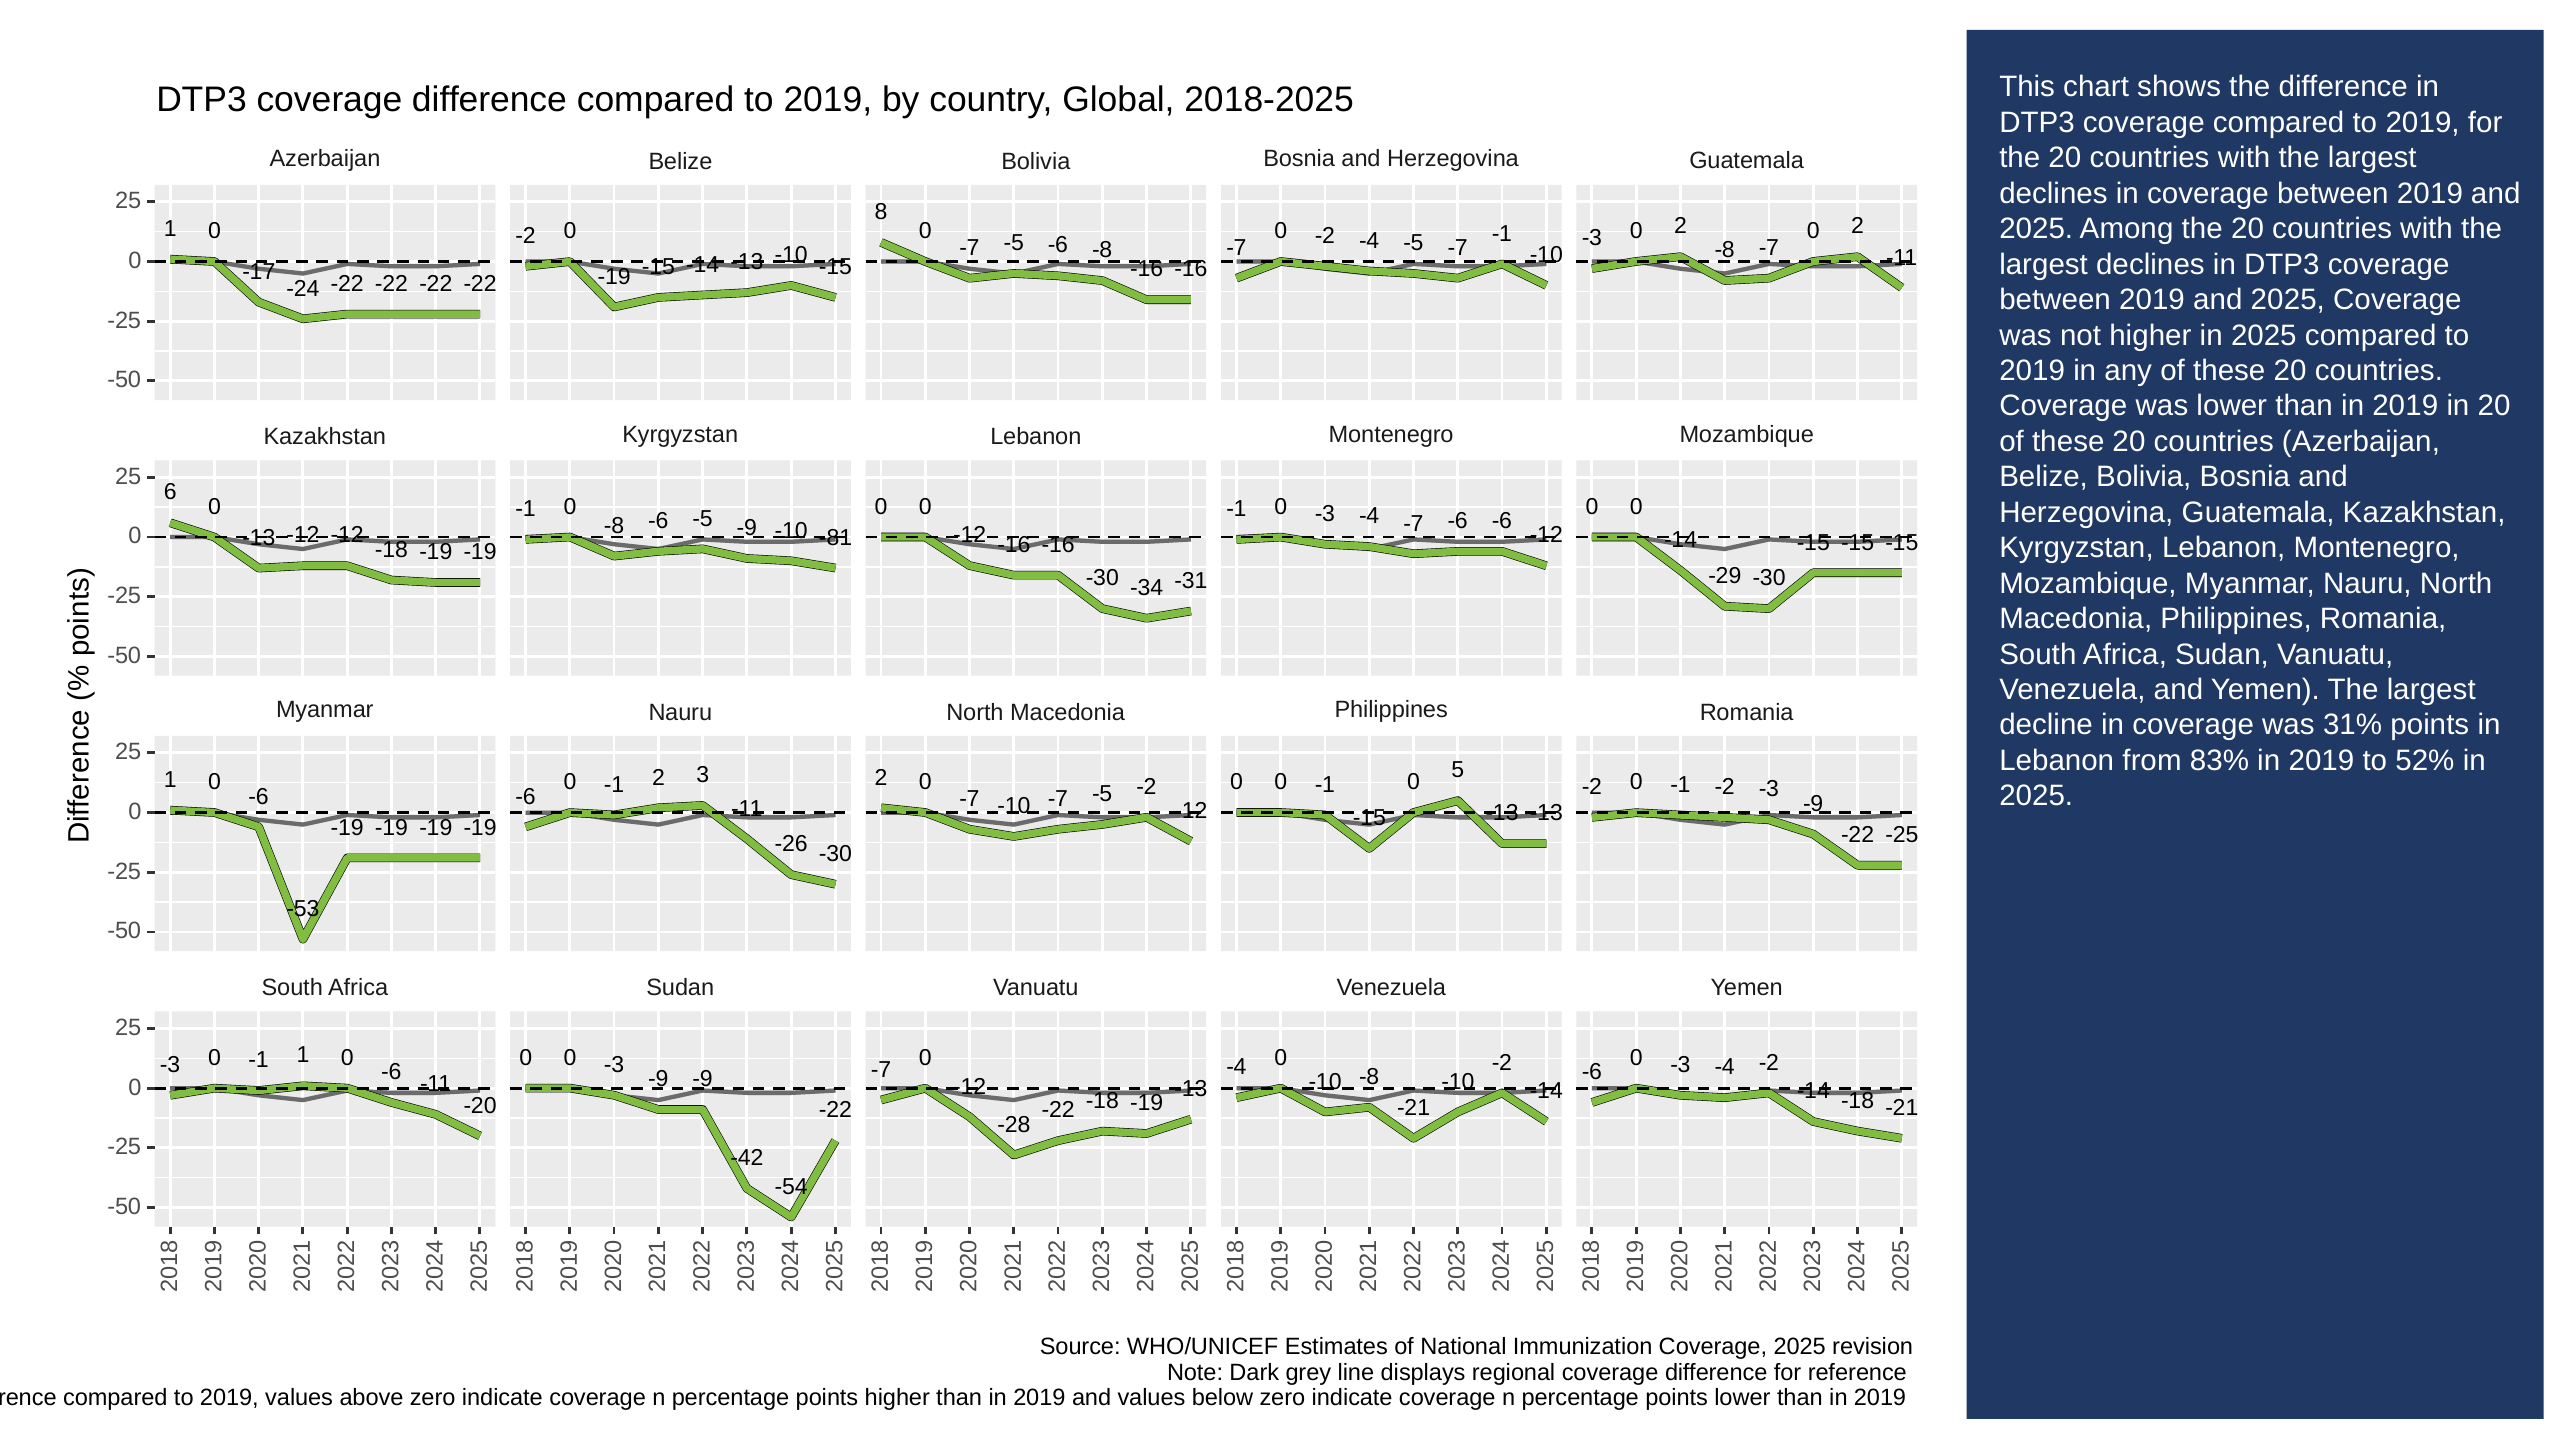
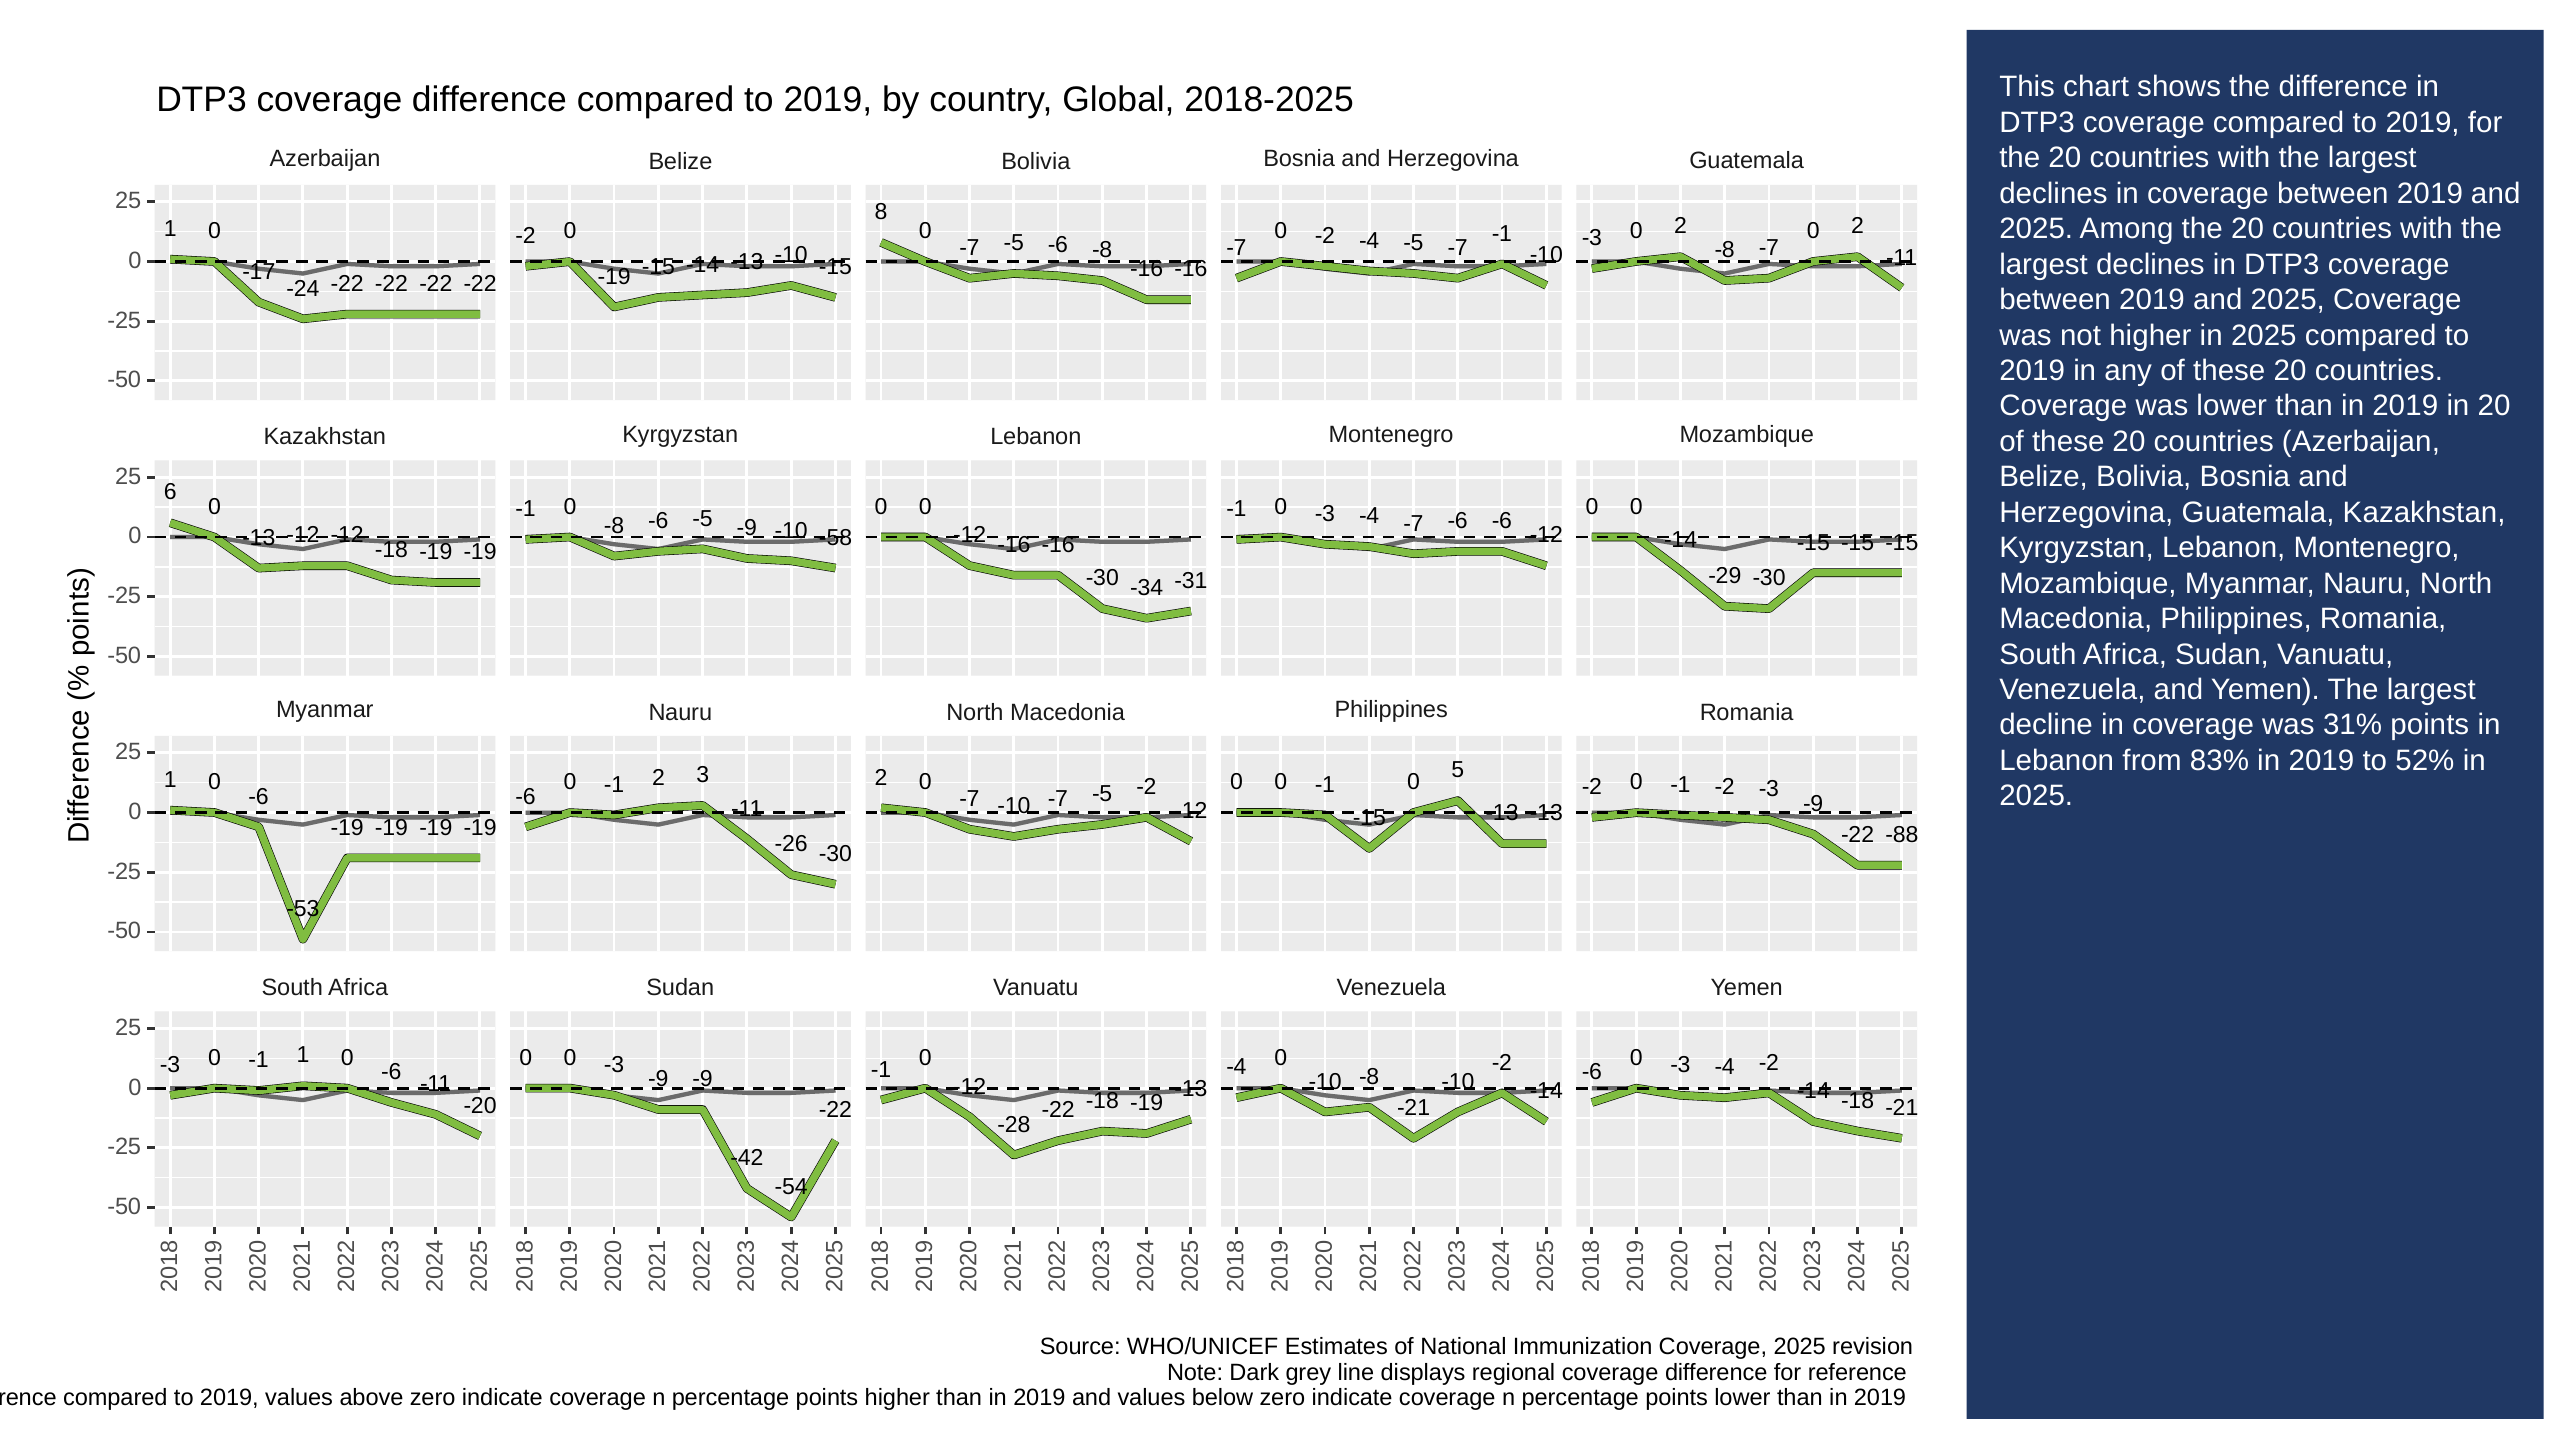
-81: -81 -> -58
-22 -25: -25 -> -88
-7 at (881, 1070): -7 -> -1
